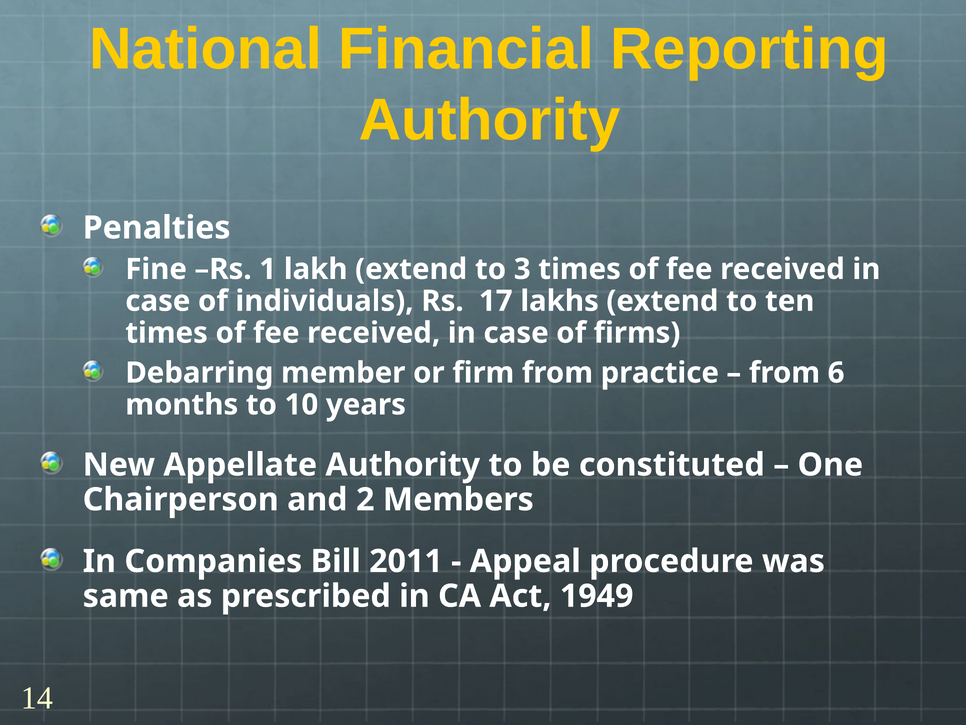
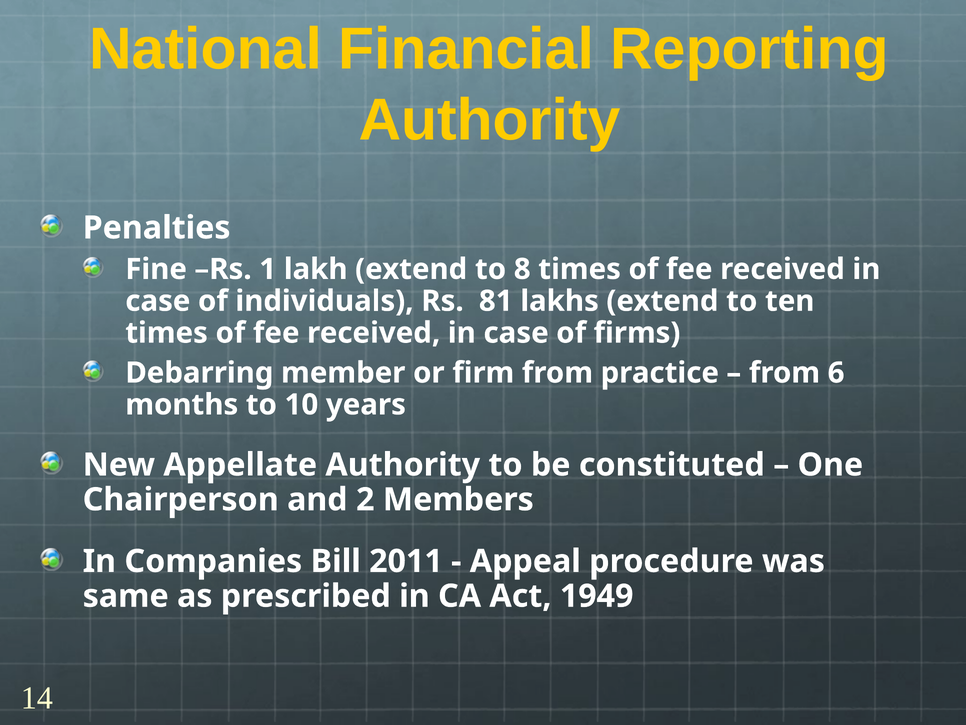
3: 3 -> 8
17: 17 -> 81
